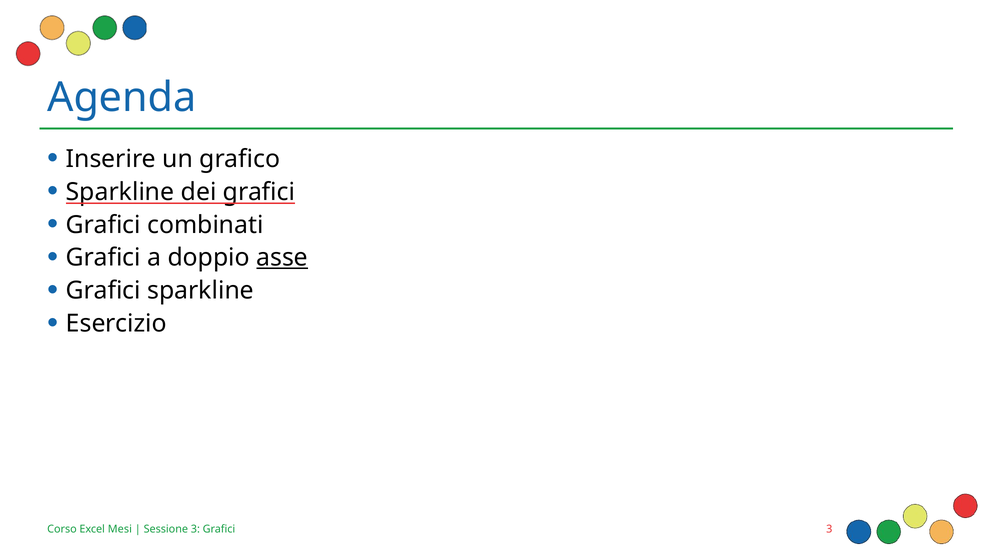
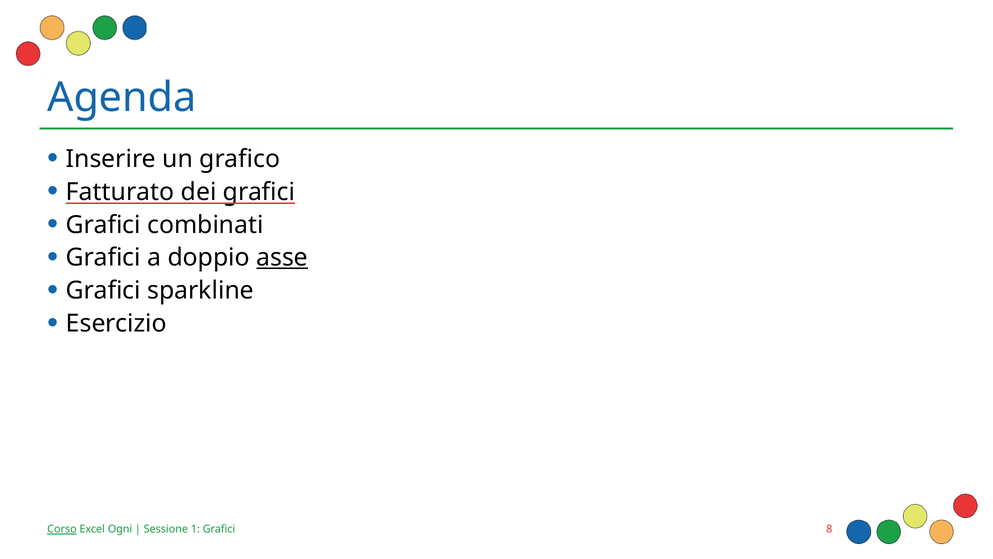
Sparkline at (120, 192): Sparkline -> Fatturato
Corso underline: none -> present
Mesi: Mesi -> Ogni
Sessione 3: 3 -> 1
Grafici 3: 3 -> 8
